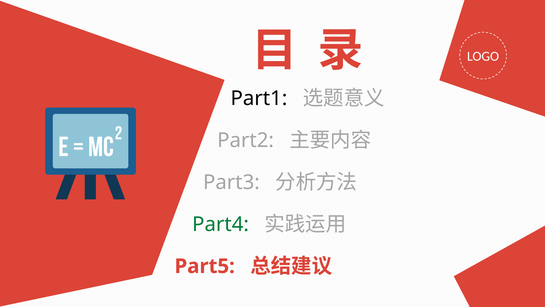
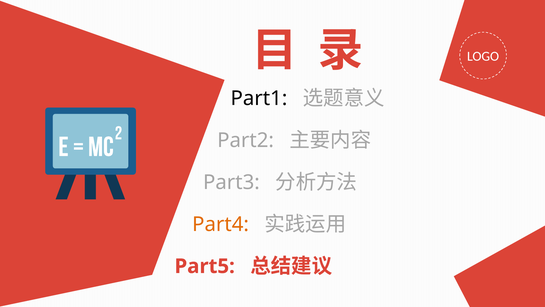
Part4 colour: green -> orange
